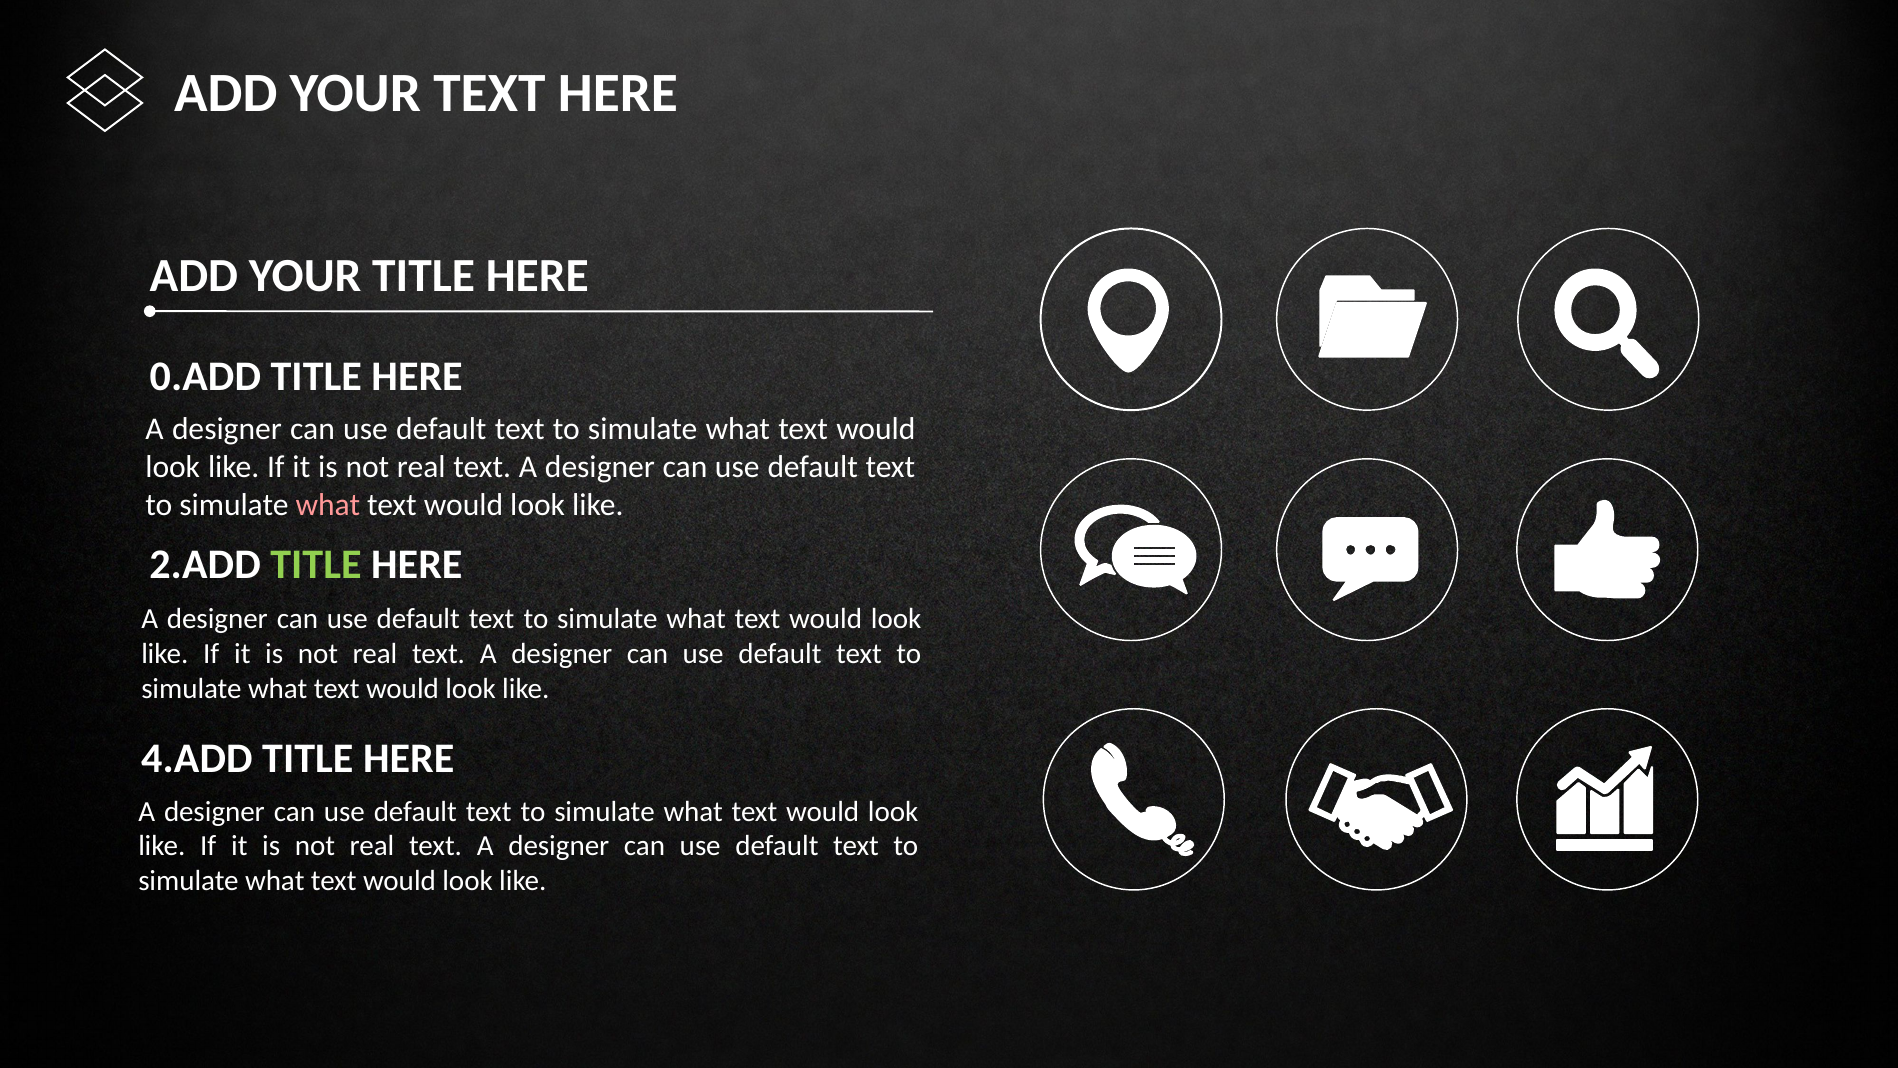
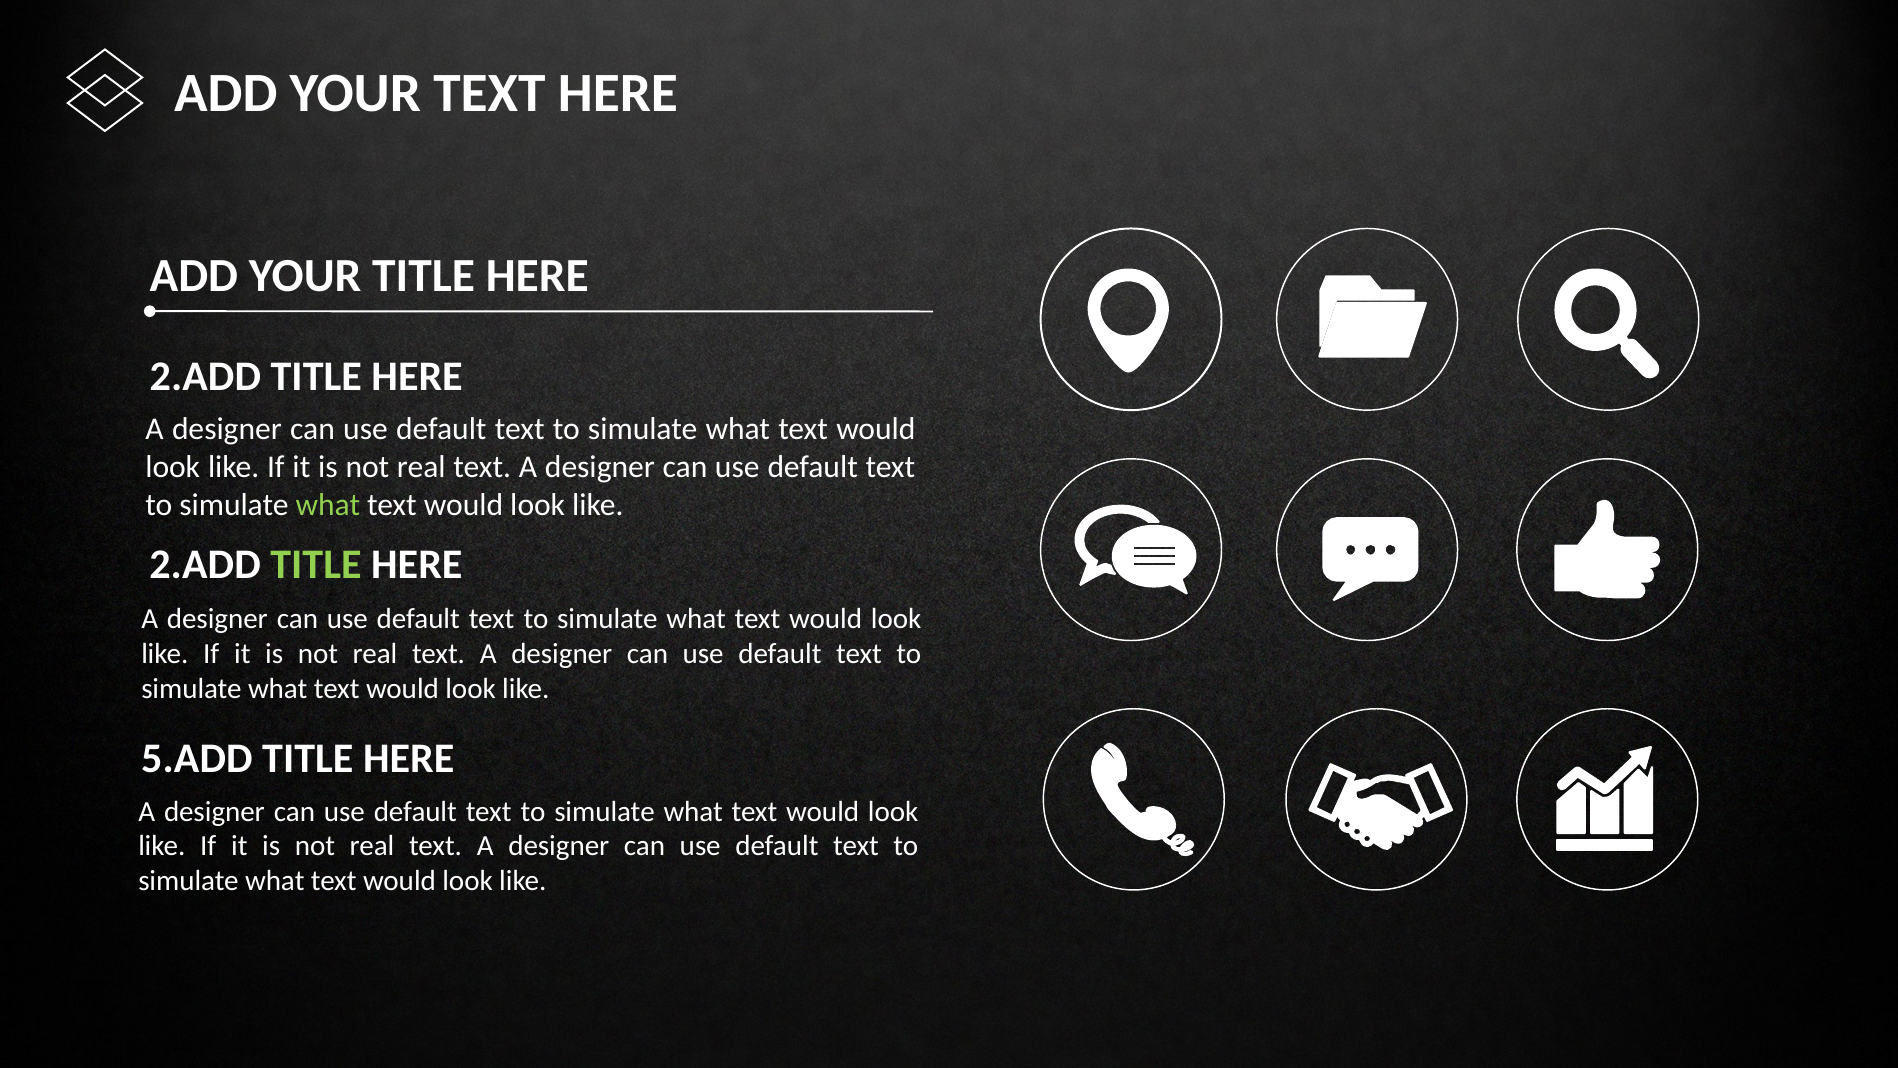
0.ADD at (205, 376): 0.ADD -> 2.ADD
what at (328, 505) colour: pink -> light green
4.ADD: 4.ADD -> 5.ADD
